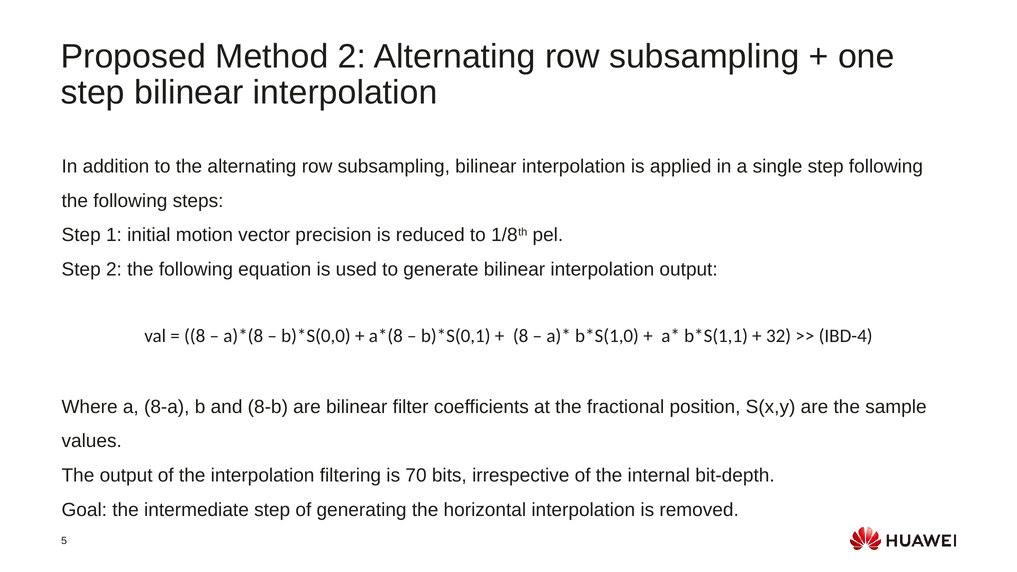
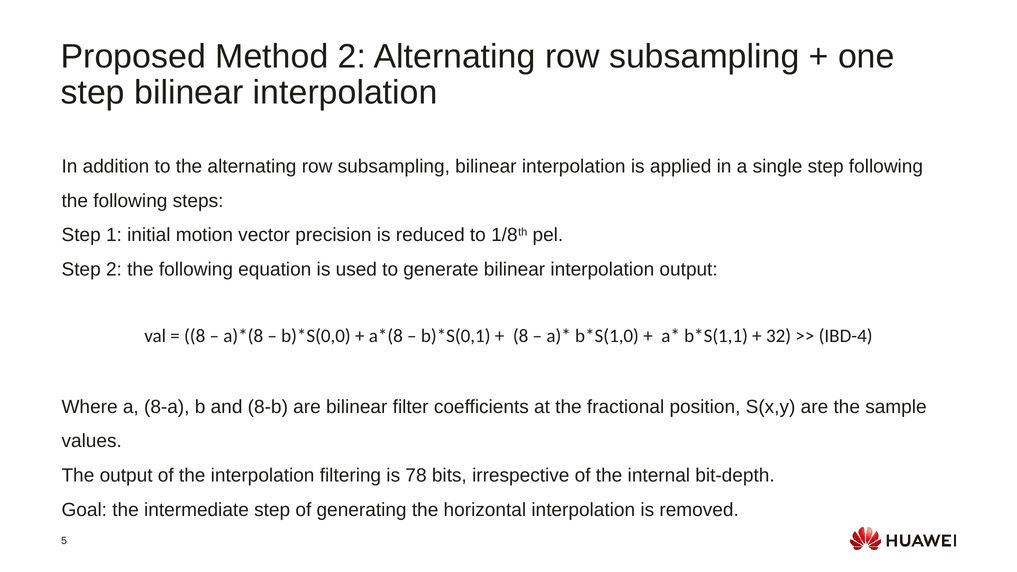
70: 70 -> 78
